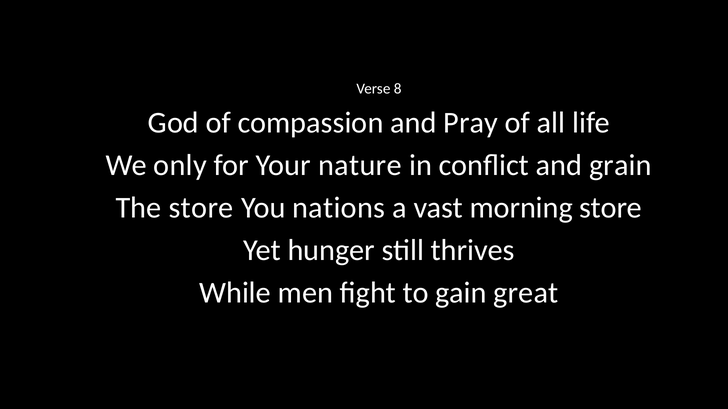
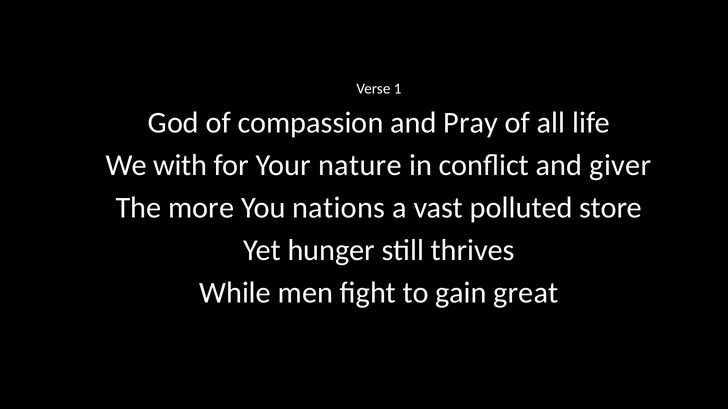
8: 8 -> 1
only: only -> with
grain: grain -> giver
The store: store -> more
morning: morning -> polluted
